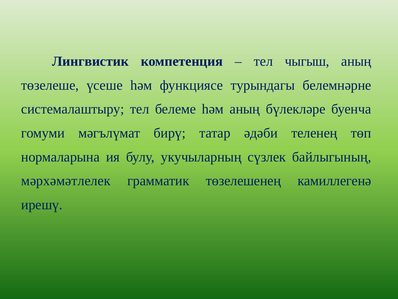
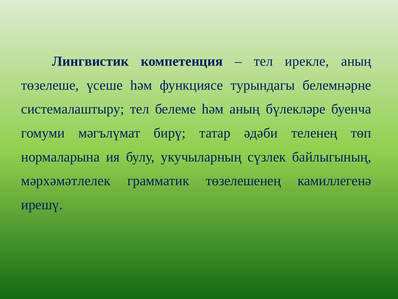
чыгыш: чыгыш -> ирекле
